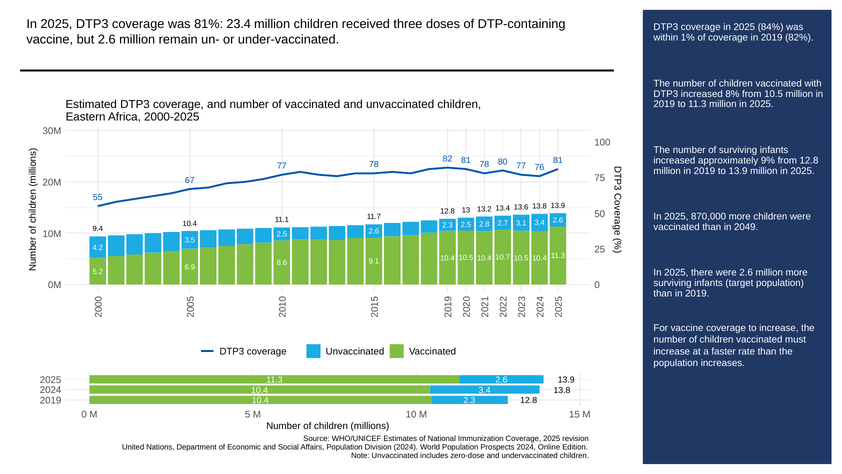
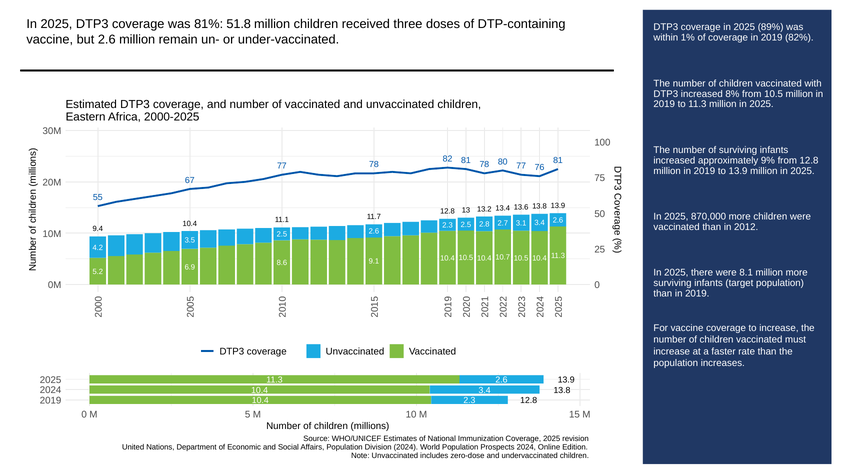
23.4: 23.4 -> 51.8
84%: 84% -> 89%
2049: 2049 -> 2012
were 2.6: 2.6 -> 8.1
